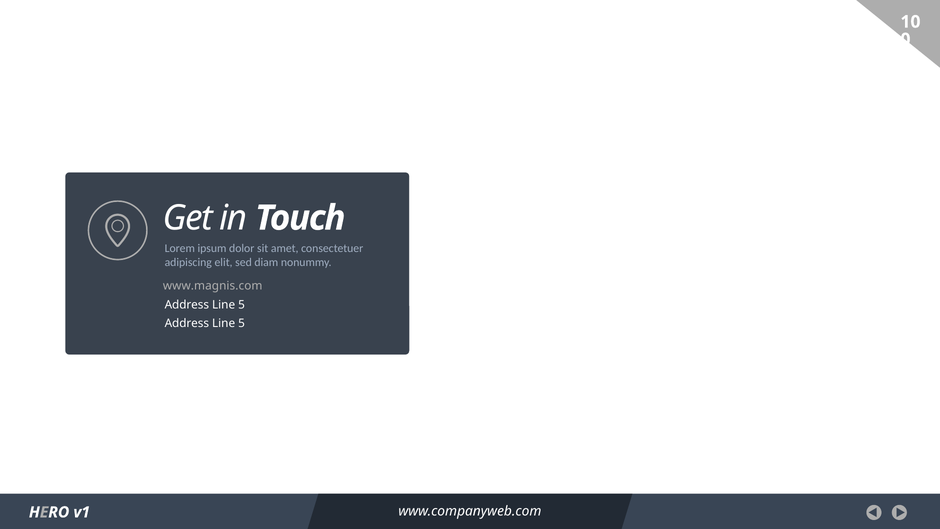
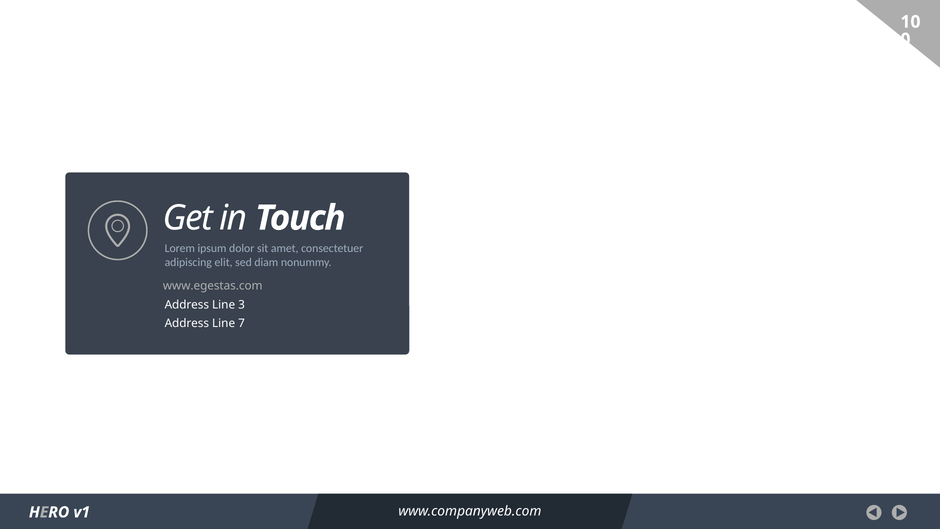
www.magnis.com: www.magnis.com -> www.egestas.com
5 at (241, 305): 5 -> 3
5 at (241, 323): 5 -> 7
